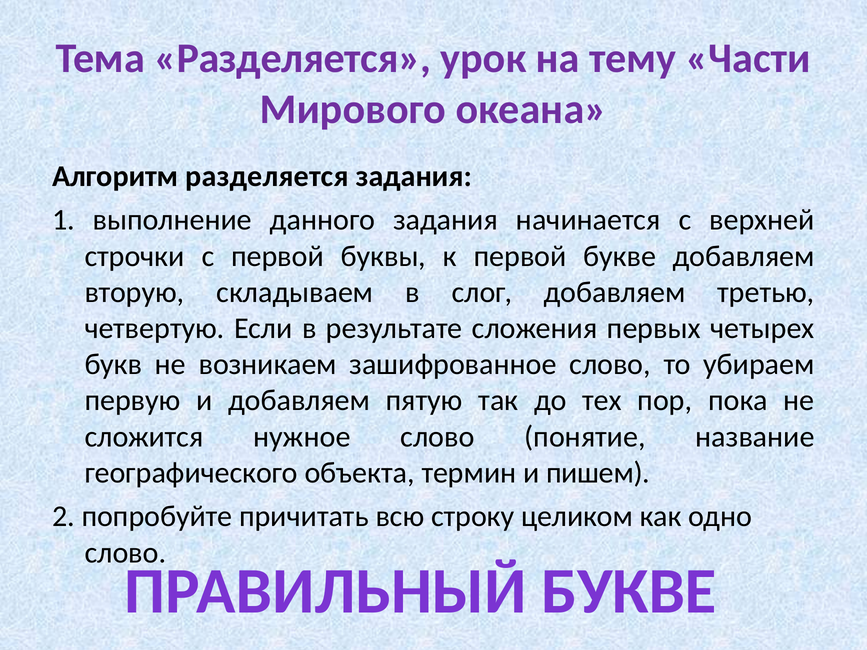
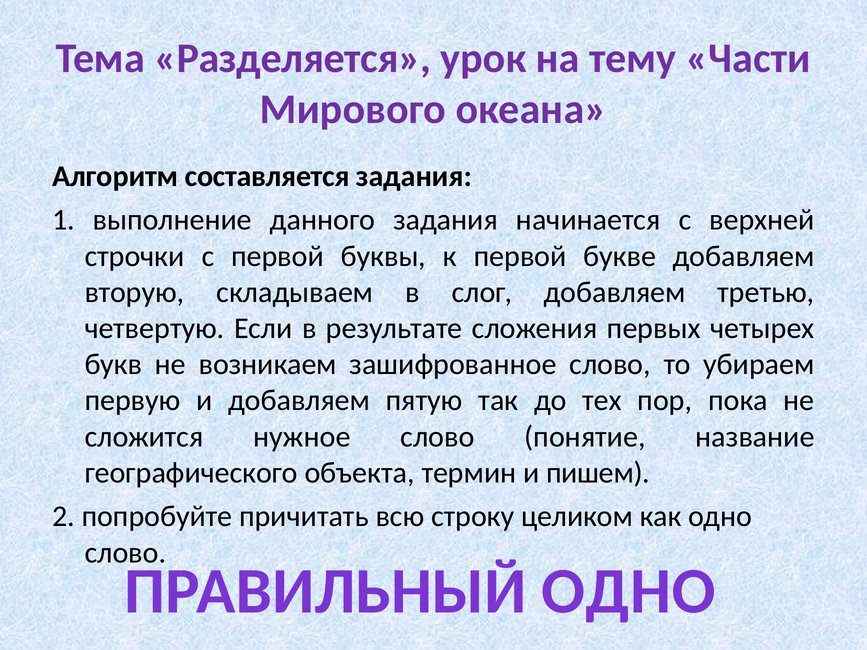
Алгоритм разделяется: разделяется -> составляется
ПРАВИЛЬНЫЙ БУКВЕ: БУКВЕ -> ОДНО
